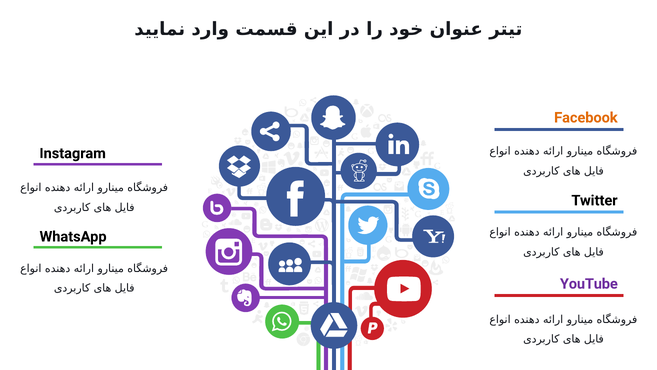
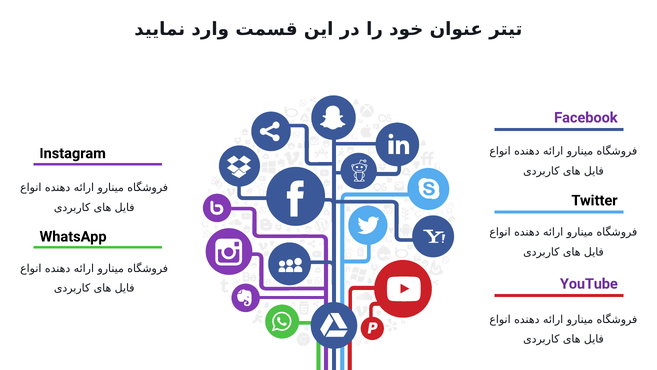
Facebook colour: orange -> purple
